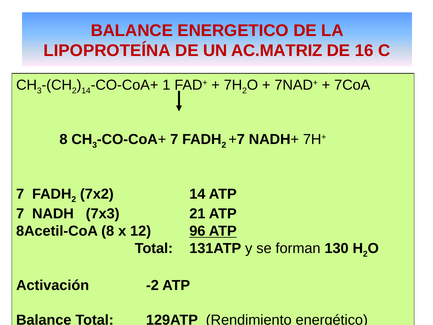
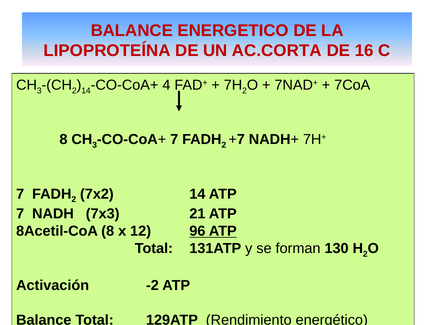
AC.MATRIZ: AC.MATRIZ -> AC.CORTA
1: 1 -> 4
